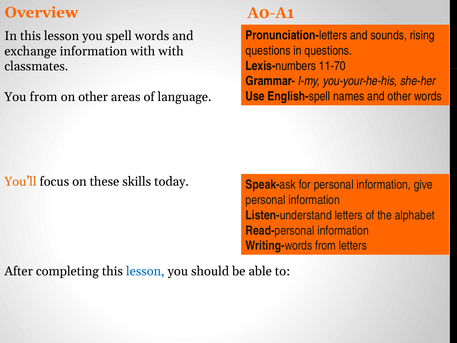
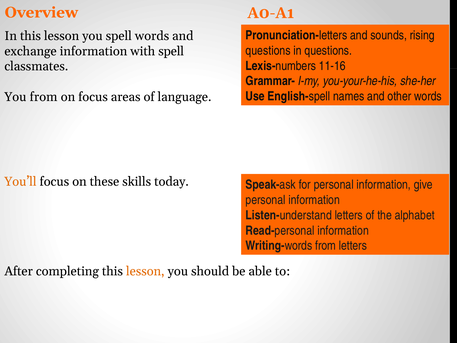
with with: with -> spell
11-70: 11-70 -> 11-16
on other: other -> focus
lesson at (145, 271) colour: blue -> orange
